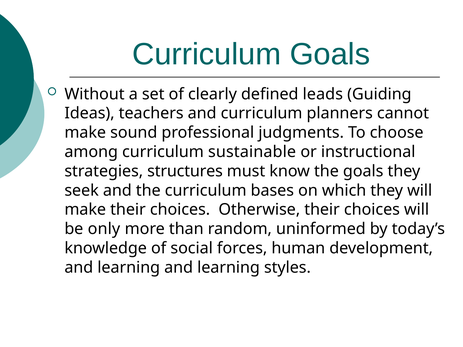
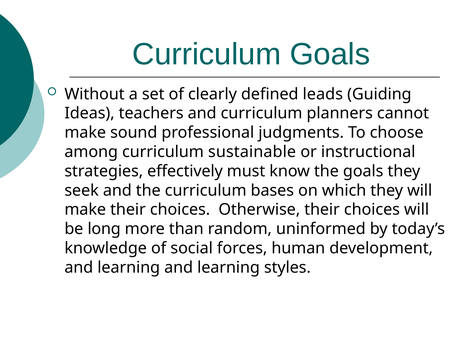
structures: structures -> effectively
only: only -> long
